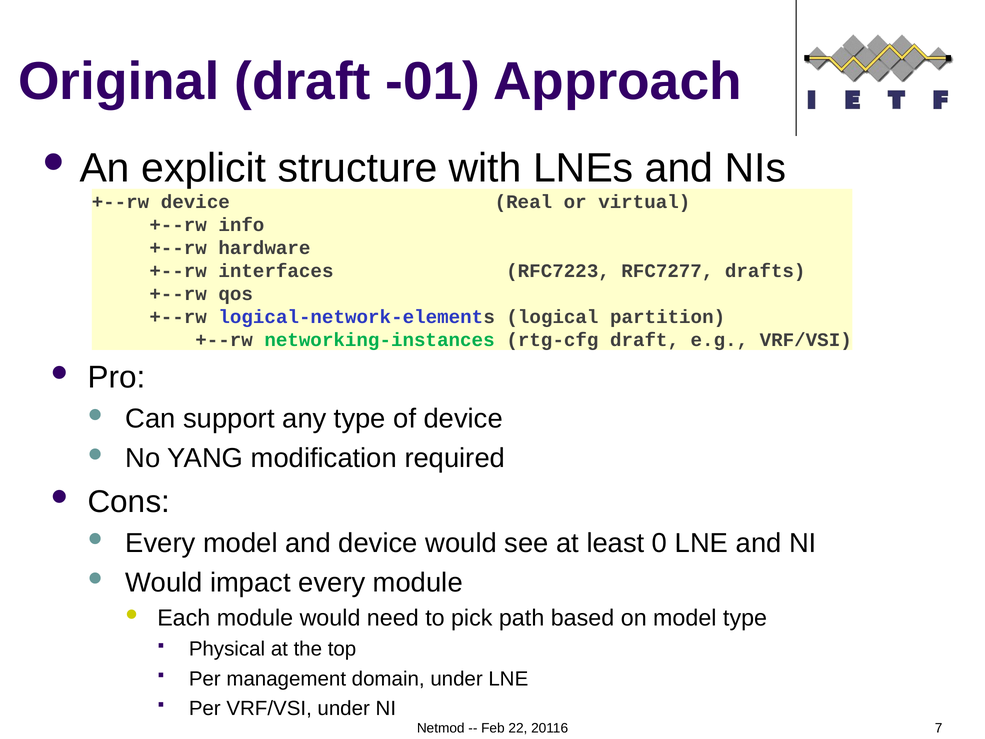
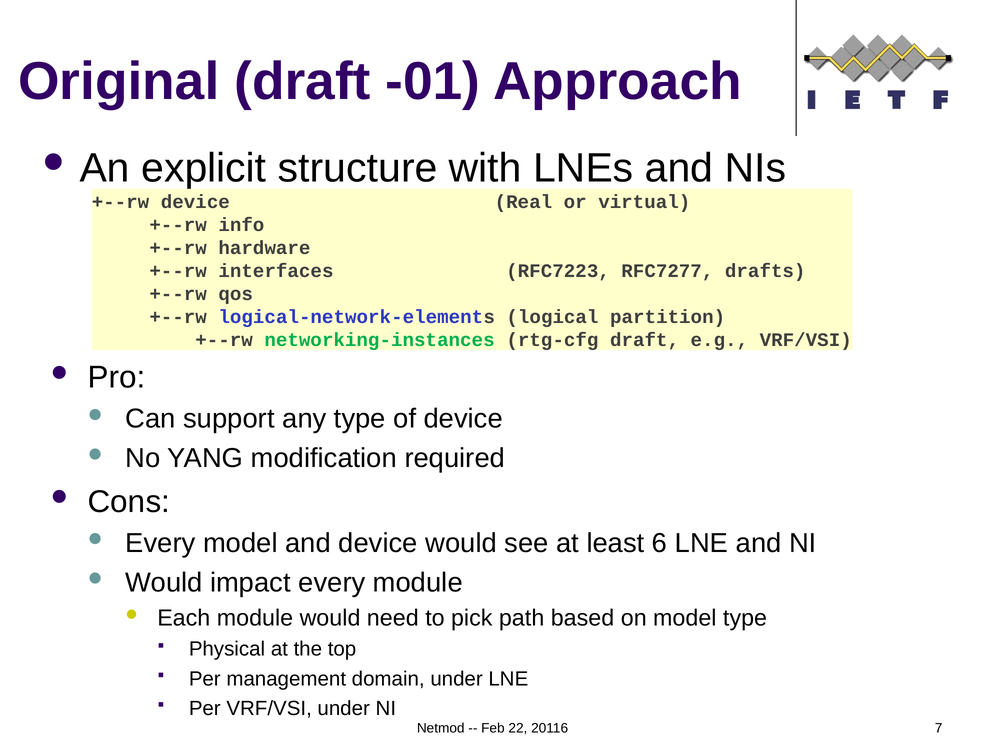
0: 0 -> 6
